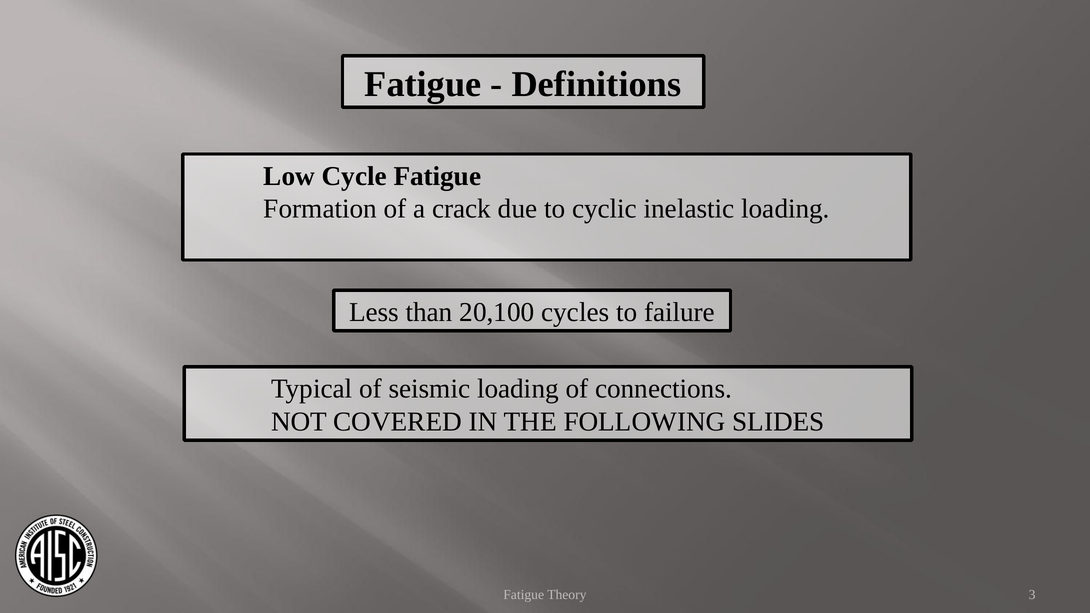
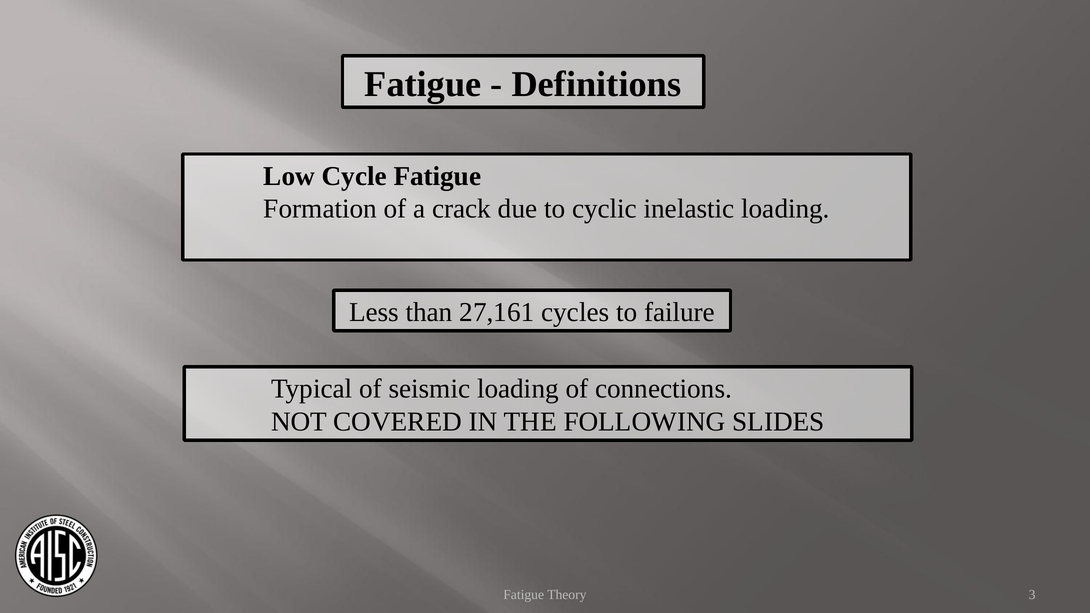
20,100: 20,100 -> 27,161
